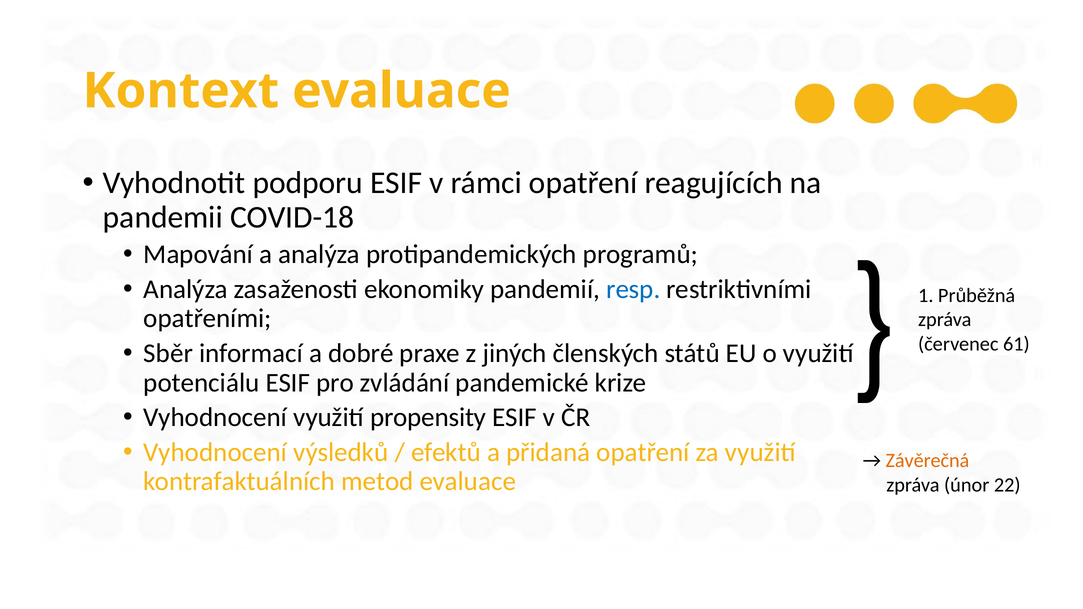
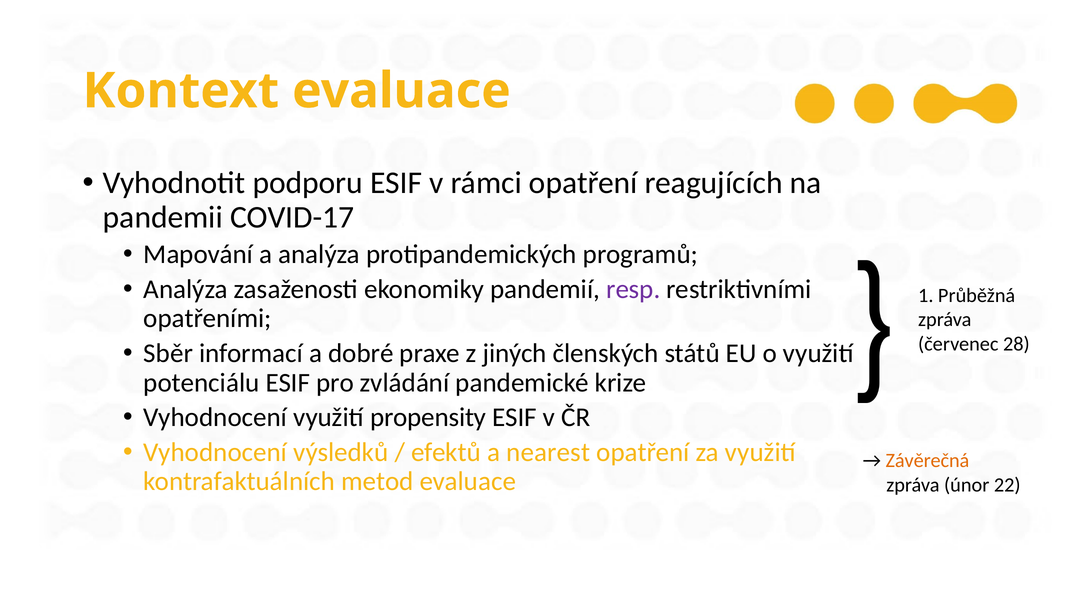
COVID-18: COVID-18 -> COVID-17
resp colour: blue -> purple
61: 61 -> 28
přidaná: přidaná -> nearest
